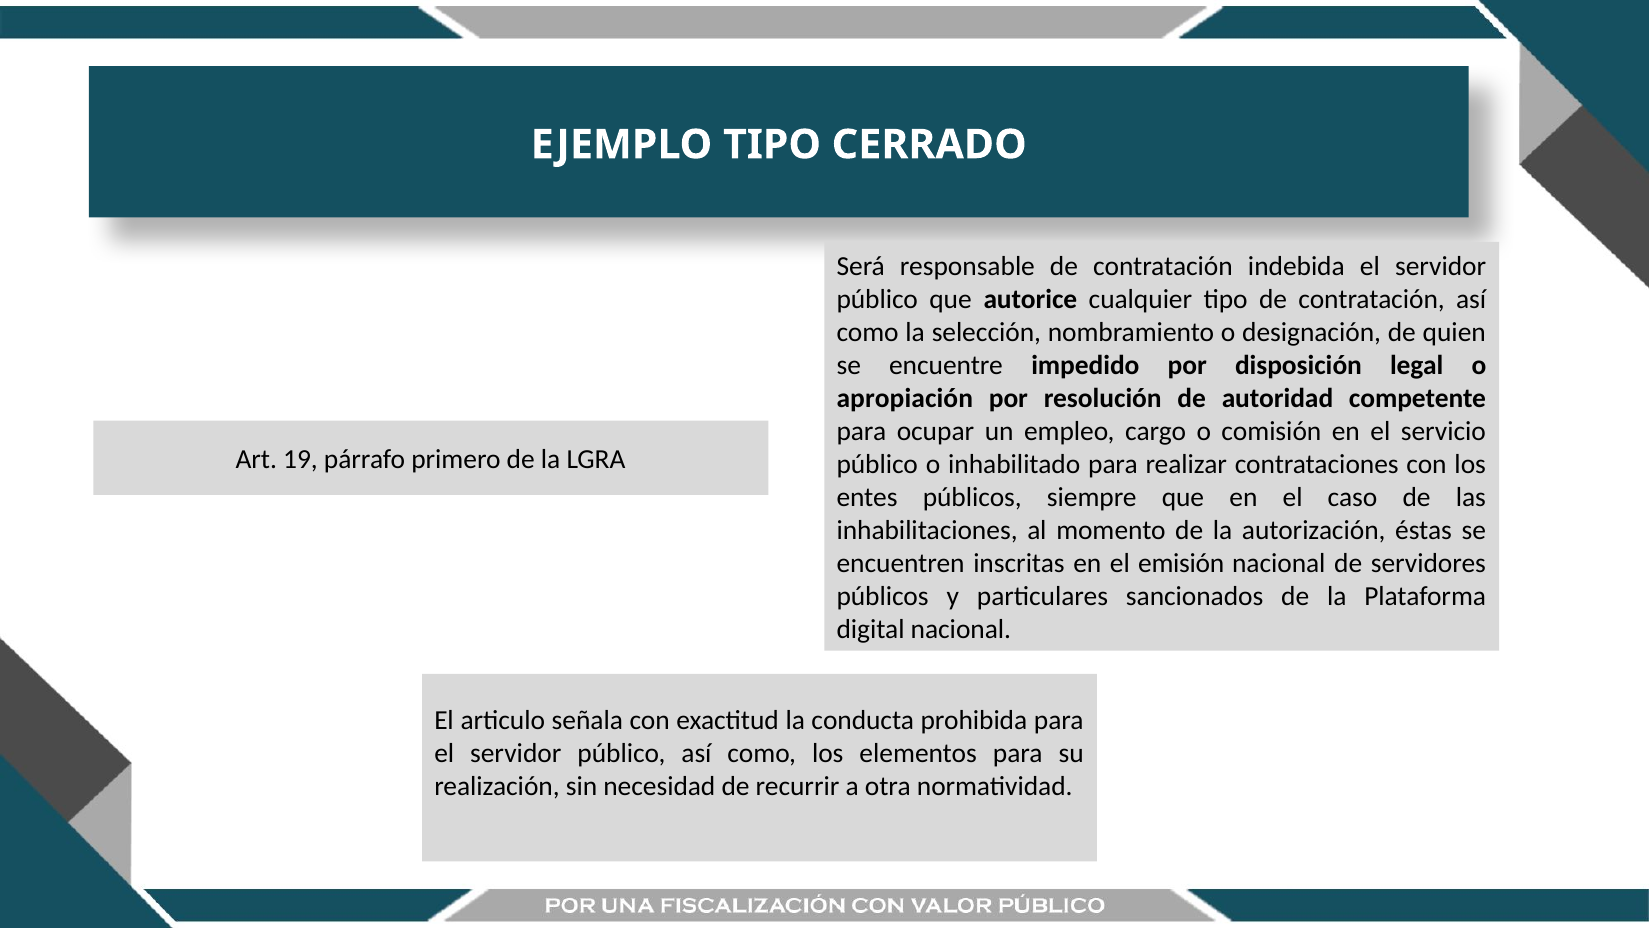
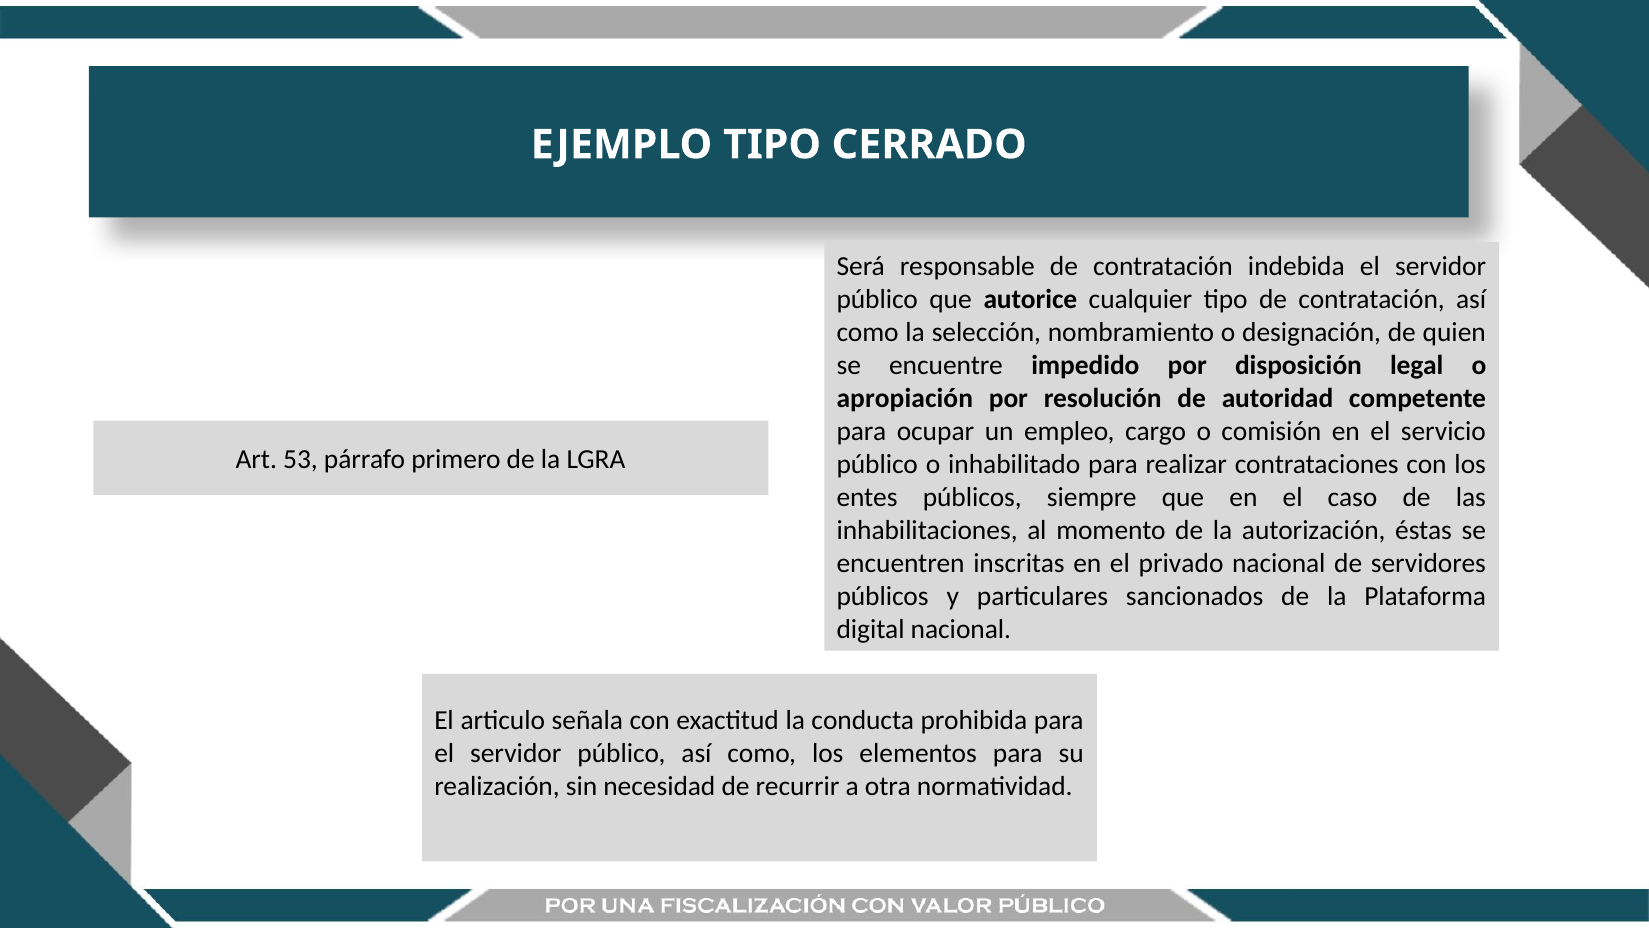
19: 19 -> 53
emisión: emisión -> privado
